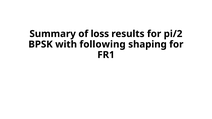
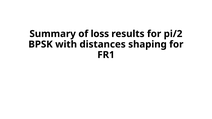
following: following -> distances
